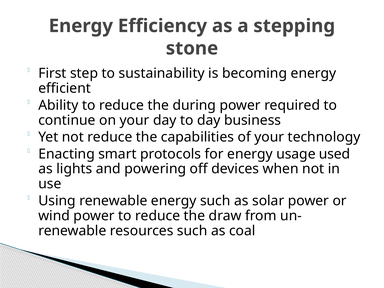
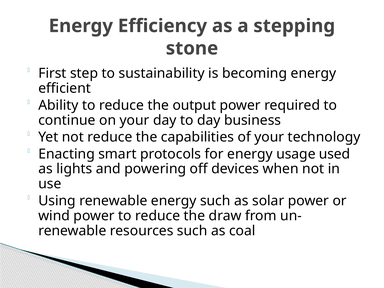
during: during -> output
